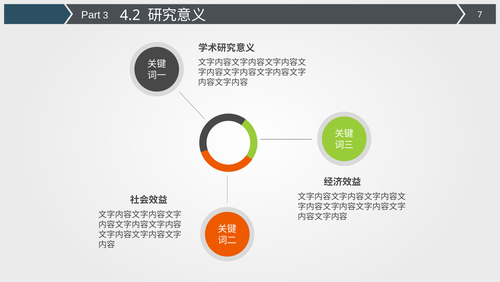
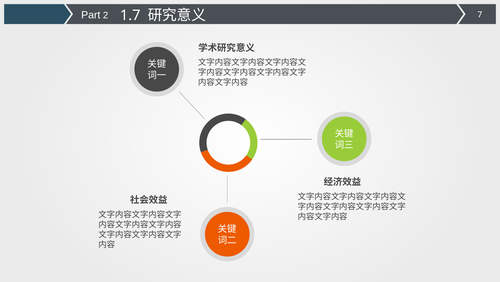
3: 3 -> 2
4.2: 4.2 -> 1.7
